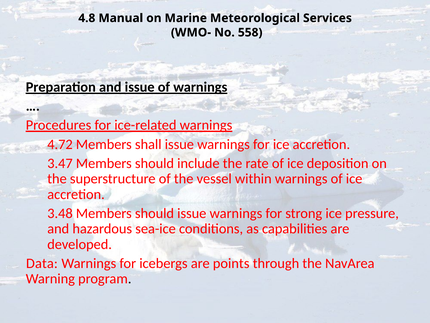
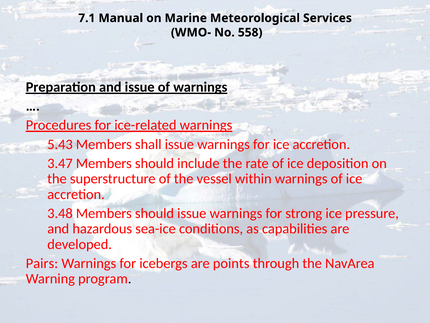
4.8: 4.8 -> 7.1
4.72: 4.72 -> 5.43
Data: Data -> Pairs
